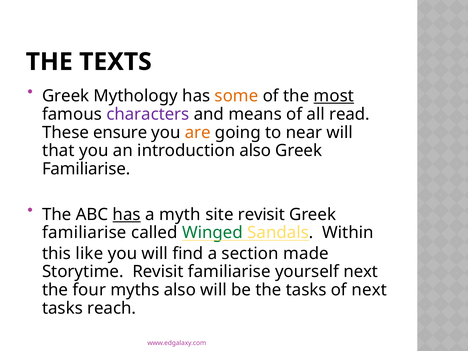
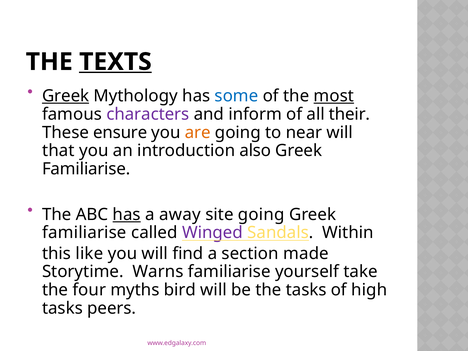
TEXTS underline: none -> present
Greek at (66, 96) underline: none -> present
some colour: orange -> blue
means: means -> inform
read: read -> their
myth: myth -> away
site revisit: revisit -> going
Winged colour: green -> purple
Storytime Revisit: Revisit -> Warns
yourself next: next -> take
myths also: also -> bird
of next: next -> high
reach: reach -> peers
